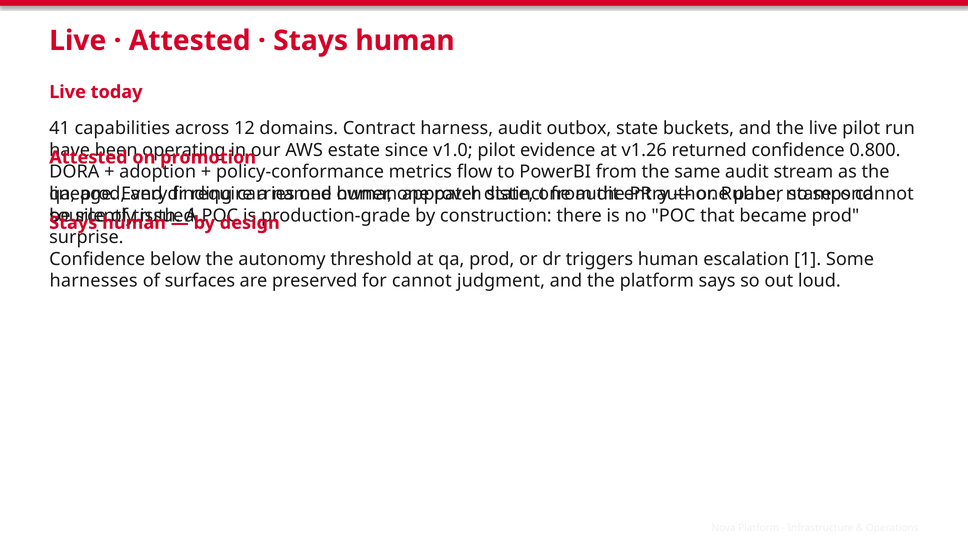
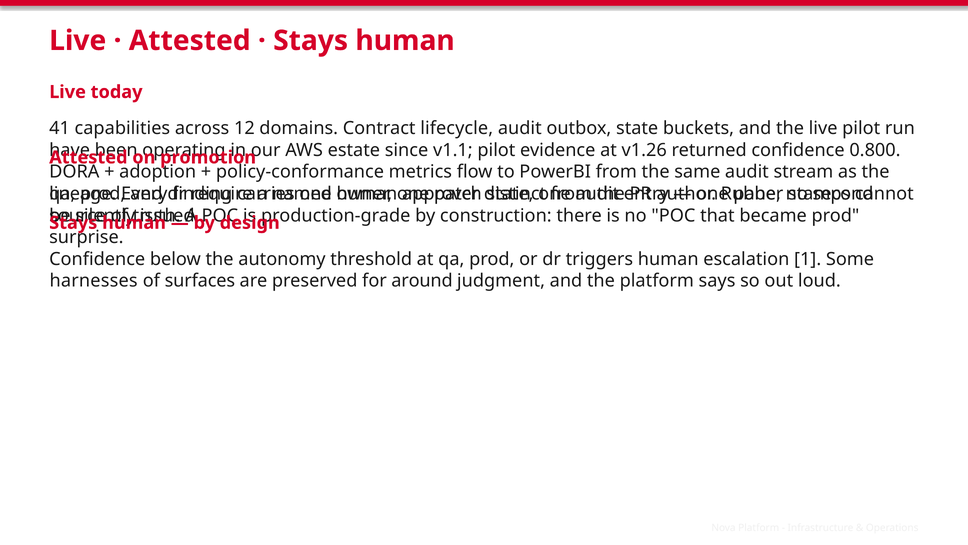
harness: harness -> lifecycle
v1.0: v1.0 -> v1.1
for cannot: cannot -> around
